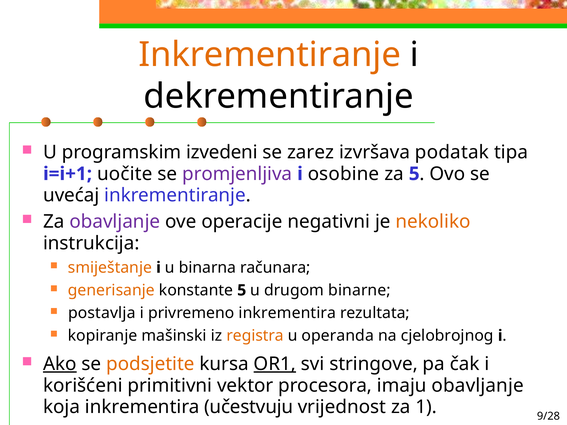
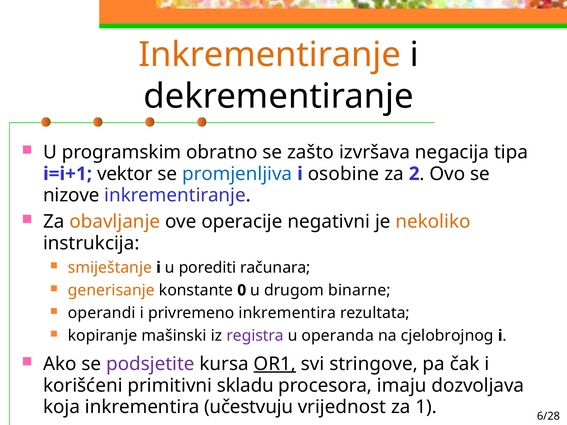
izvedeni: izvedeni -> obratno
zarez: zarez -> zašto
podatak: podatak -> negacija
uočite: uočite -> vektor
promjenljiva colour: purple -> blue
za 5: 5 -> 2
uvećaj: uvećaj -> nizove
obavljanje at (115, 222) colour: purple -> orange
binarna: binarna -> porediti
konstante 5: 5 -> 0
postavlja: postavlja -> operandi
registra colour: orange -> purple
Ako underline: present -> none
podsjetite colour: orange -> purple
vektor: vektor -> skladu
imaju obavljanje: obavljanje -> dozvoljava
9/28: 9/28 -> 6/28
